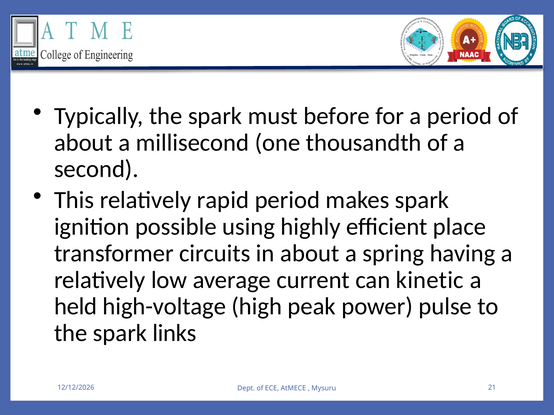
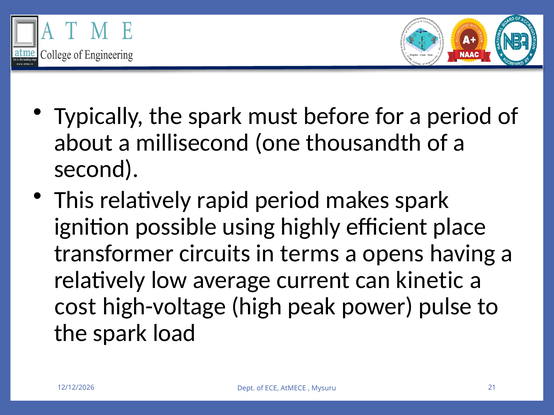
in about: about -> terms
spring: spring -> opens
held: held -> cost
links: links -> load
